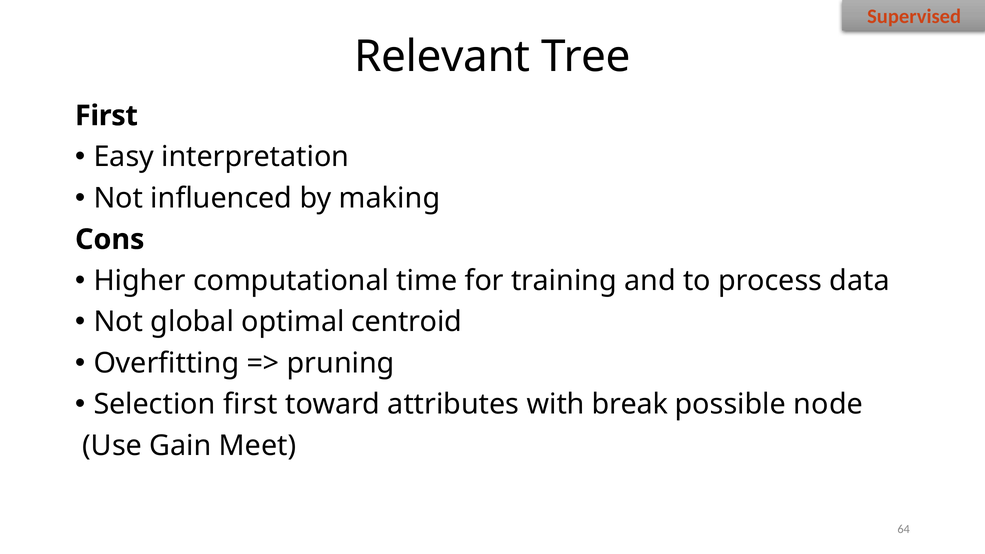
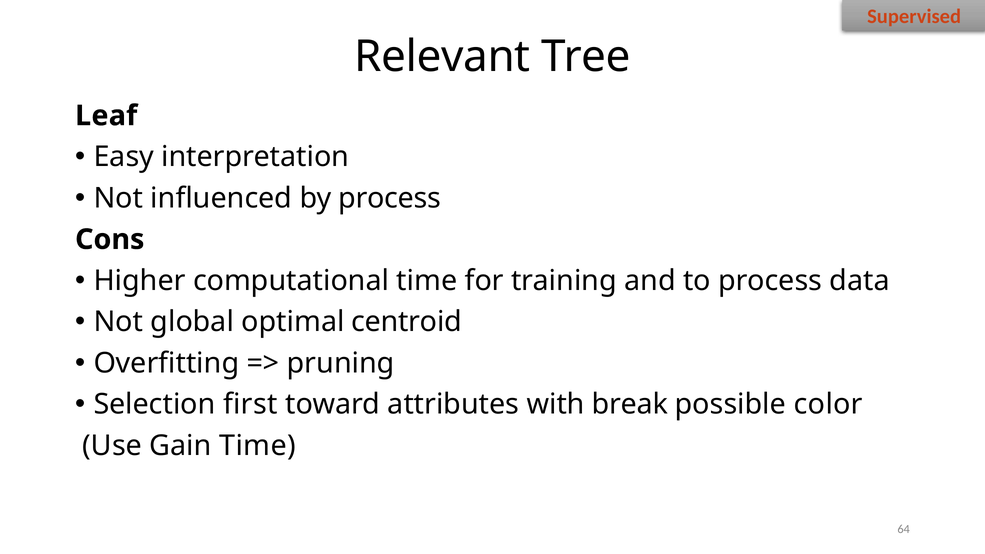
First at (106, 116): First -> Leaf
by making: making -> process
node: node -> color
Gain Meet: Meet -> Time
